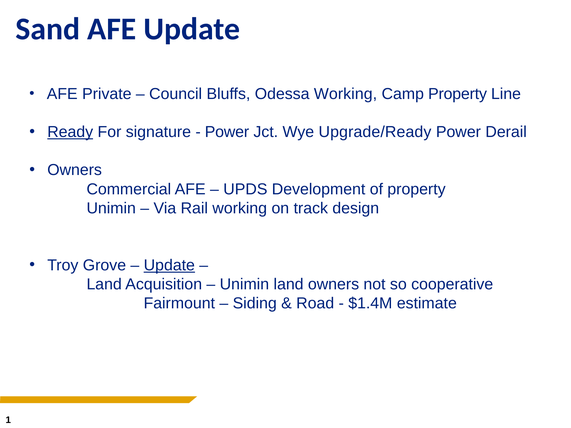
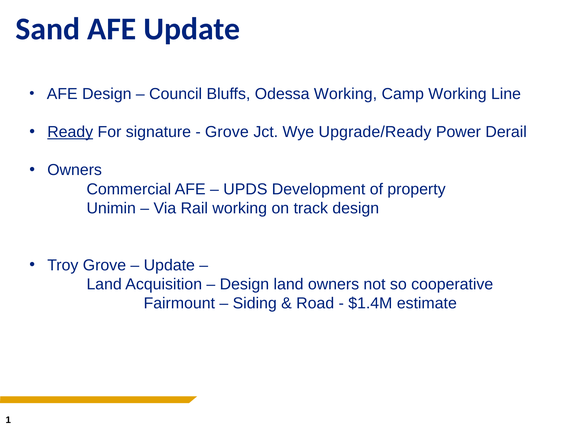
AFE Private: Private -> Design
Camp Property: Property -> Working
Power at (227, 132): Power -> Grove
Update at (169, 265) underline: present -> none
Unimin at (244, 284): Unimin -> Design
